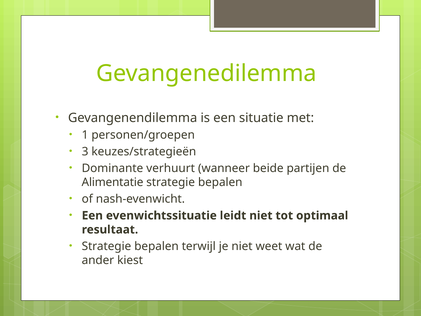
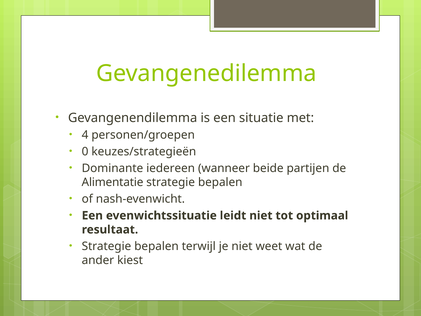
1: 1 -> 4
3: 3 -> 0
verhuurt: verhuurt -> iedereen
